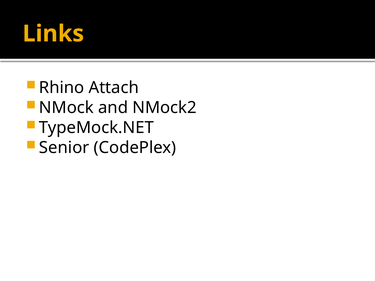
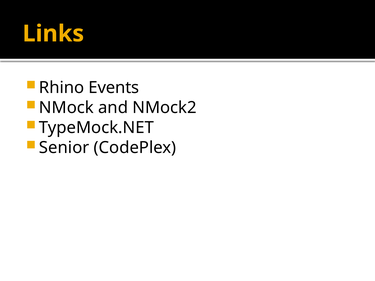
Attach: Attach -> Events
